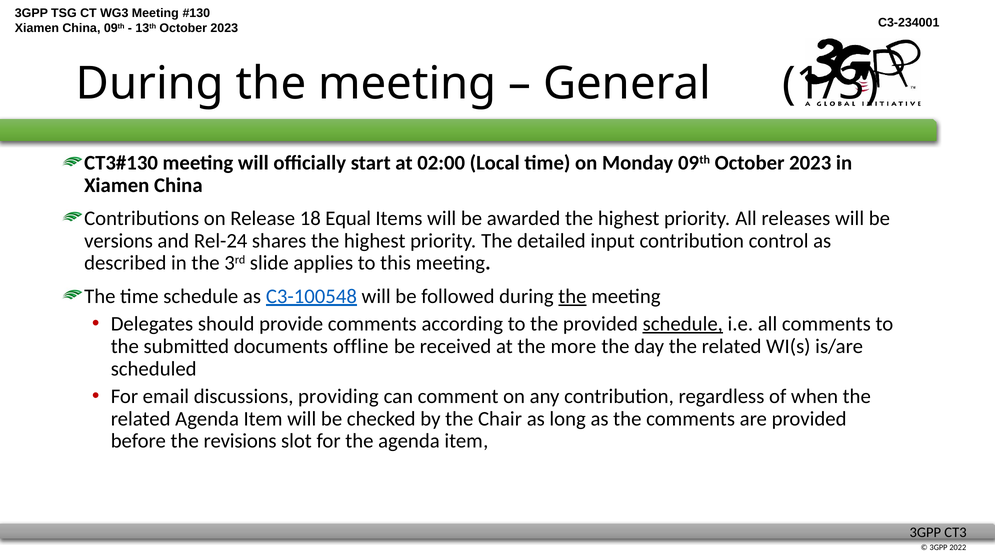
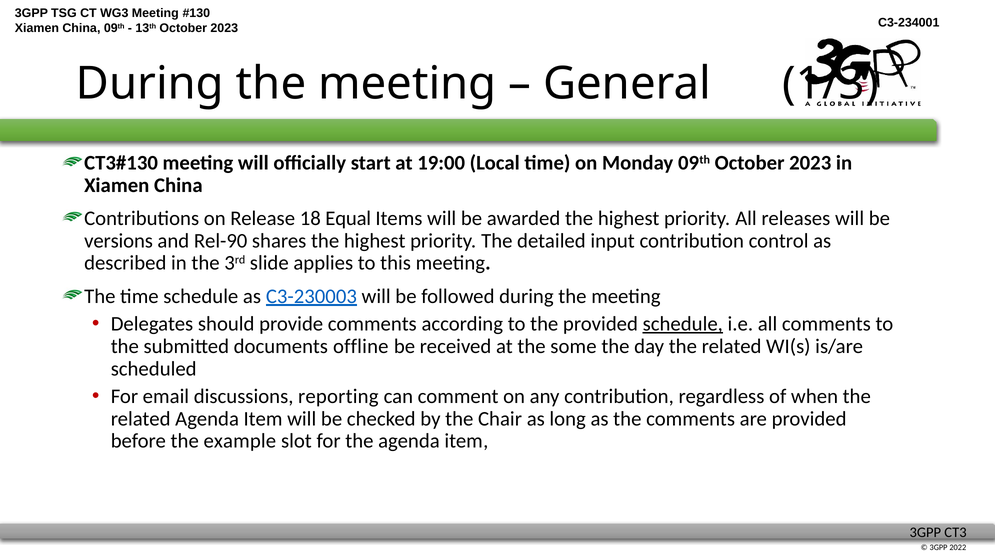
02:00: 02:00 -> 19:00
Rel-24: Rel-24 -> Rel-90
C3-100548: C3-100548 -> C3-230003
the at (572, 296) underline: present -> none
more: more -> some
providing: providing -> reporting
revisions: revisions -> example
